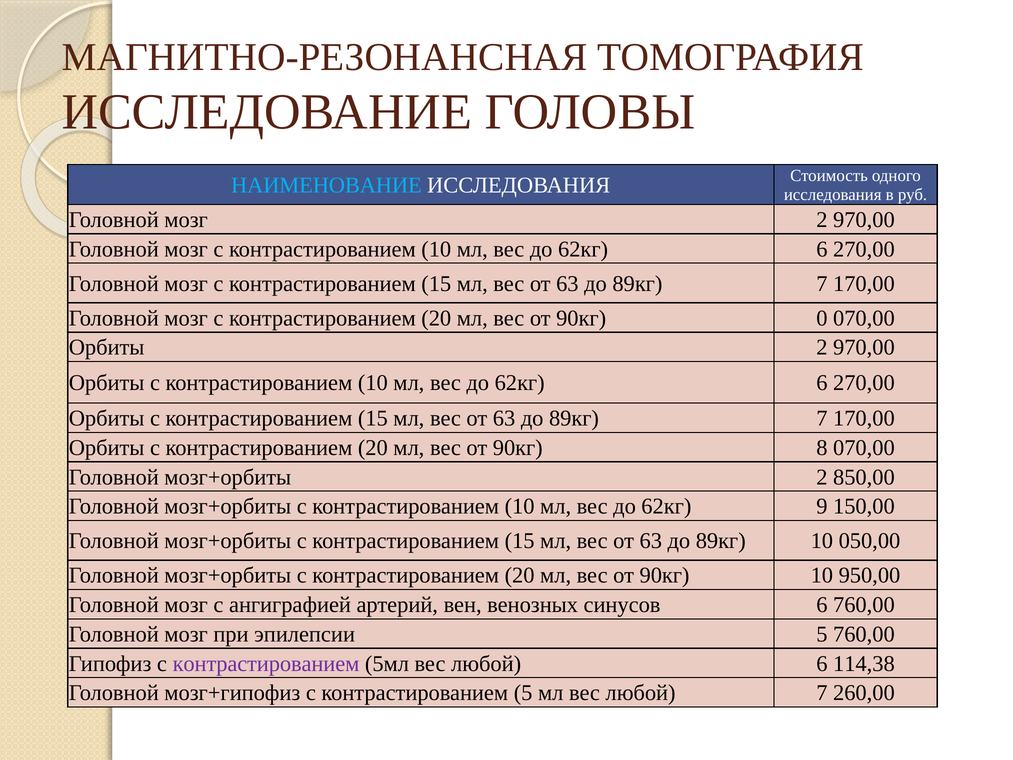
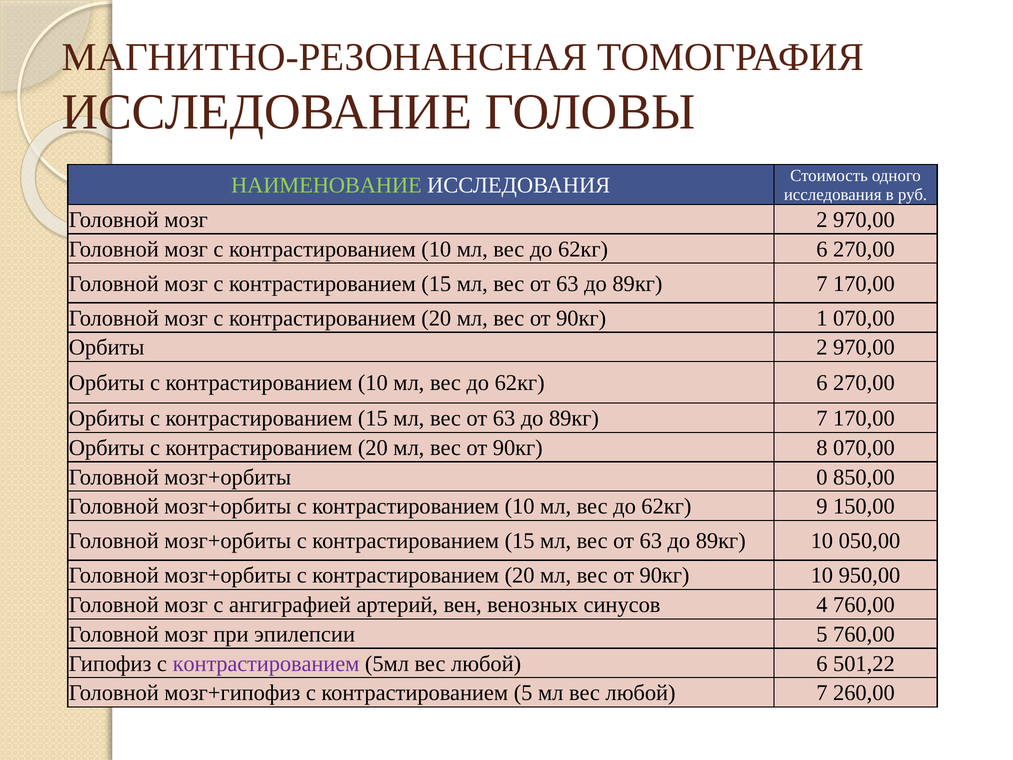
НАИМЕНОВАНИЕ colour: light blue -> light green
0: 0 -> 1
мозг+орбиты 2: 2 -> 0
синусов 6: 6 -> 4
114,38: 114,38 -> 501,22
